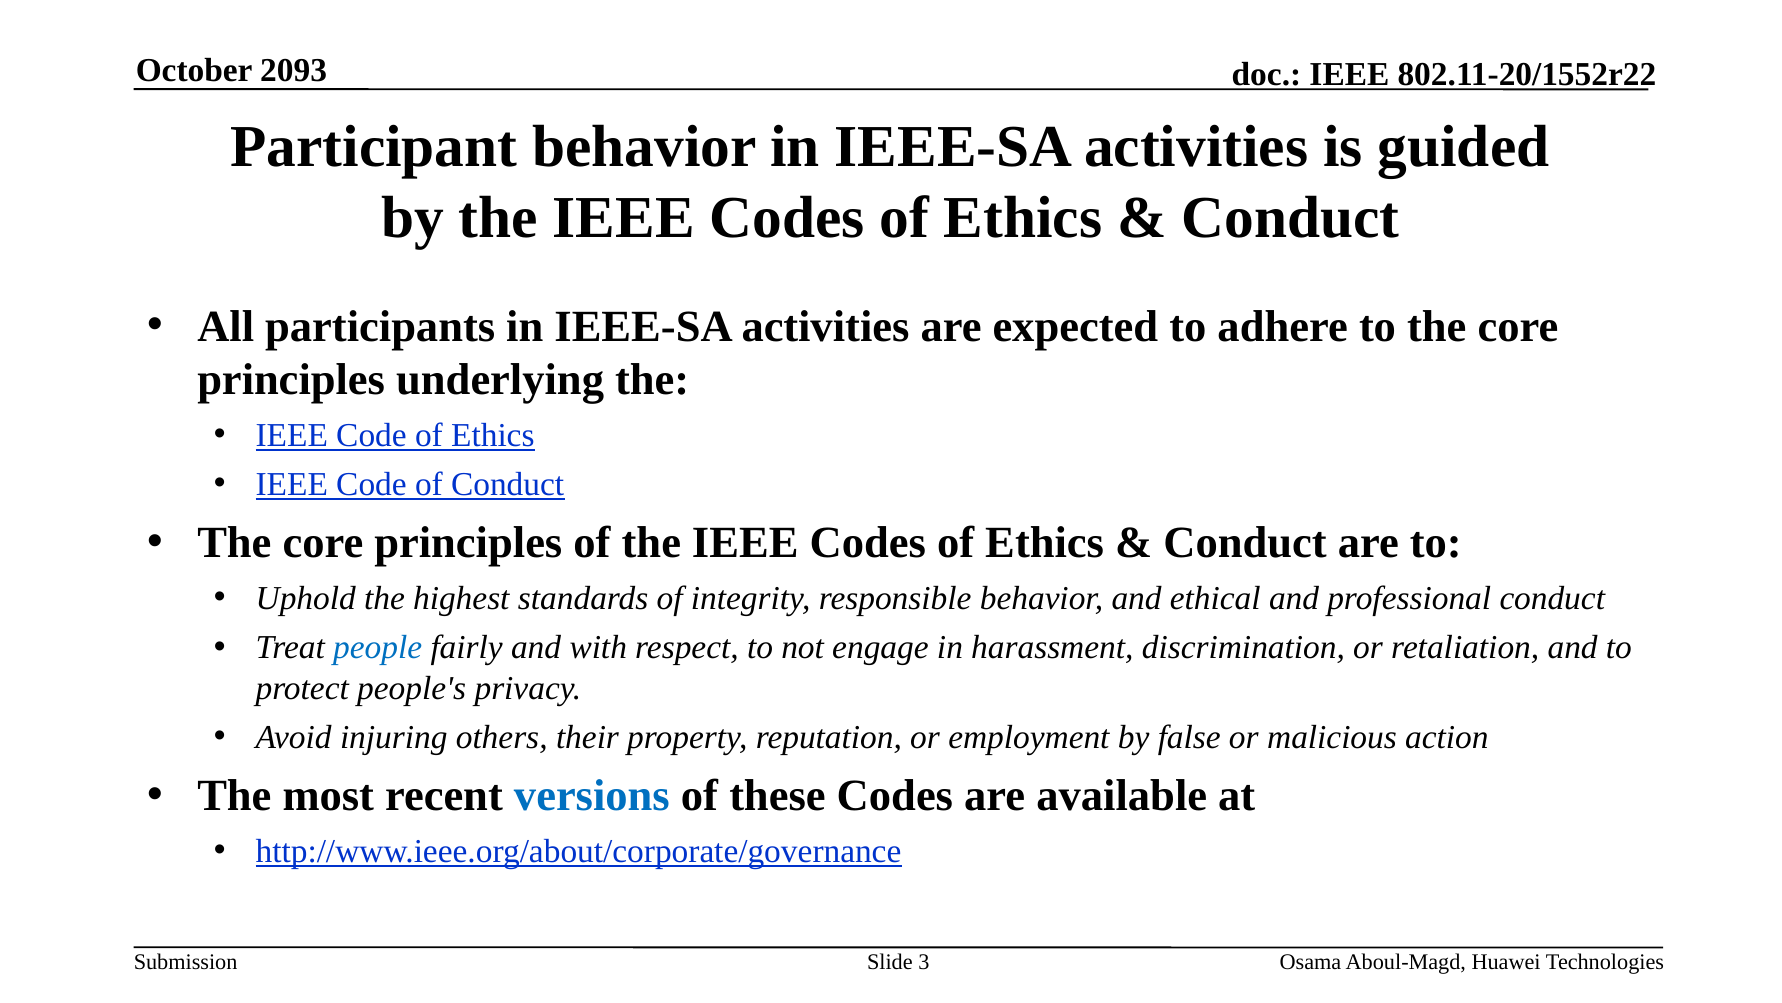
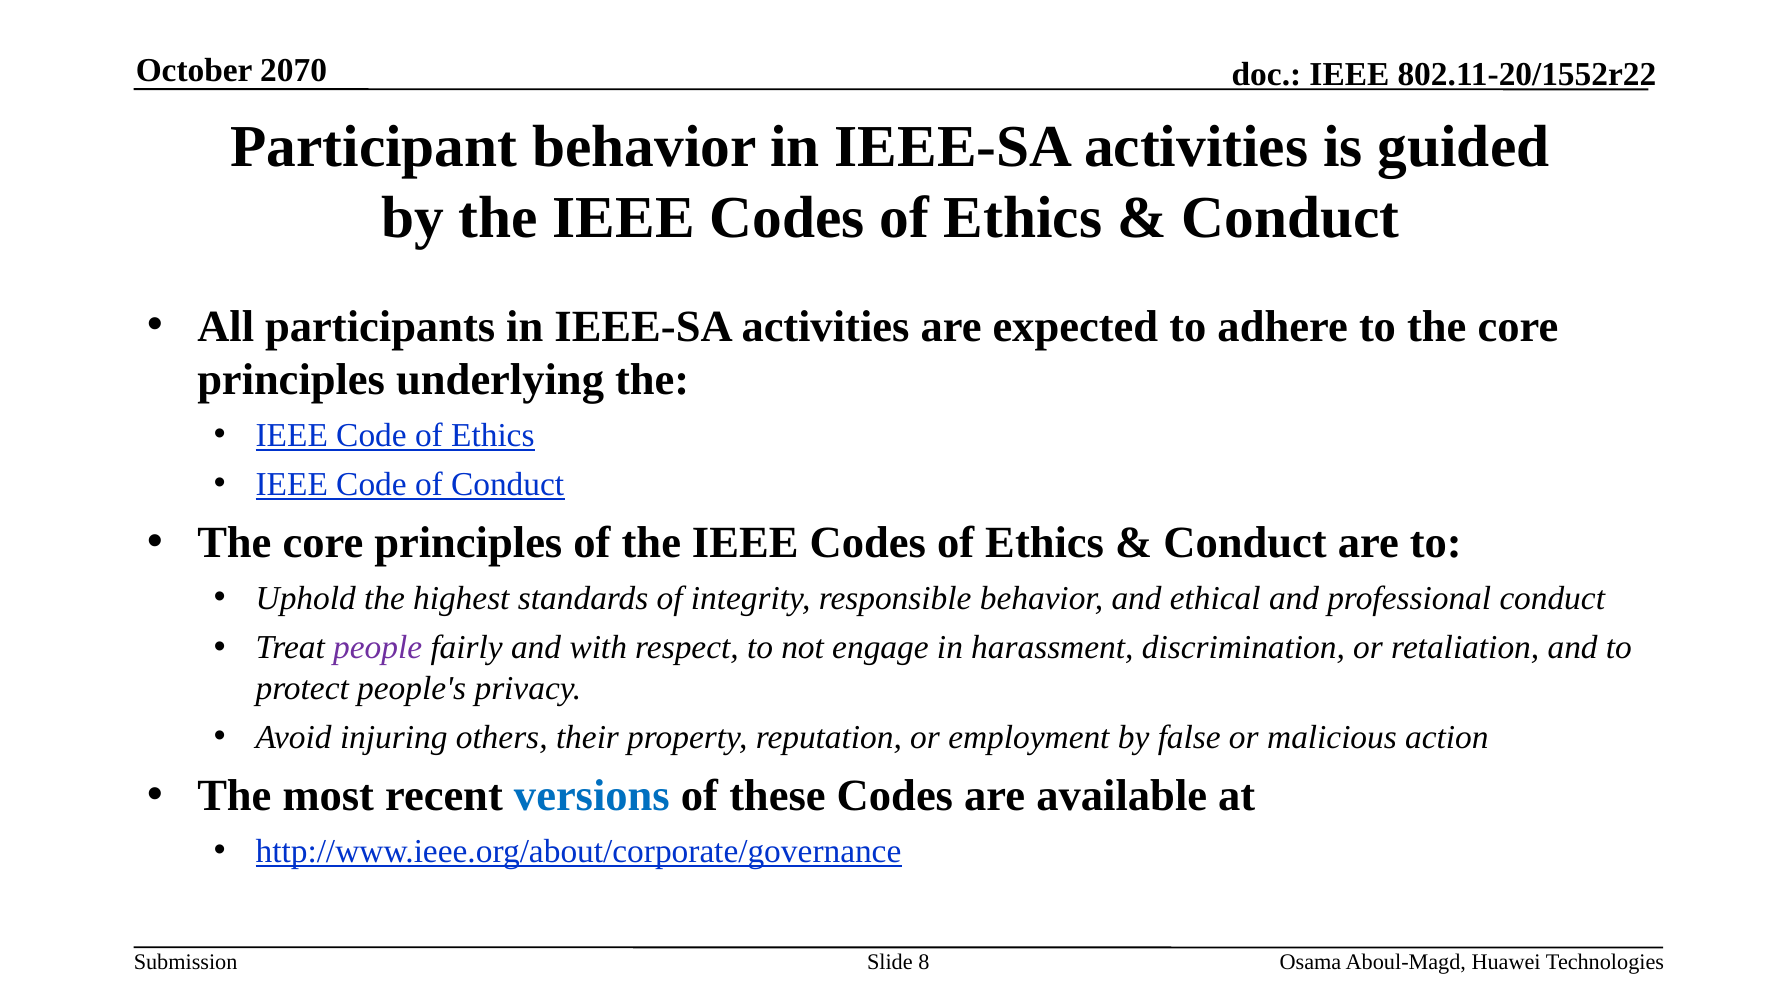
2093: 2093 -> 2070
people colour: blue -> purple
3: 3 -> 8
